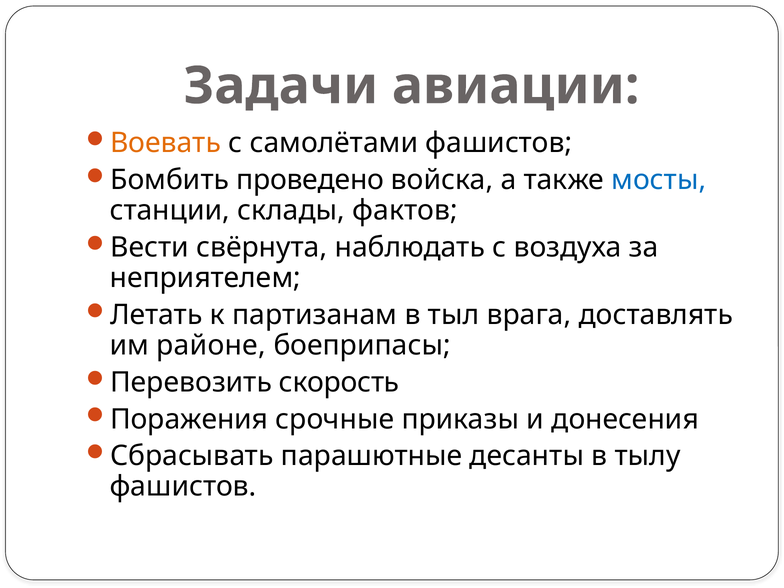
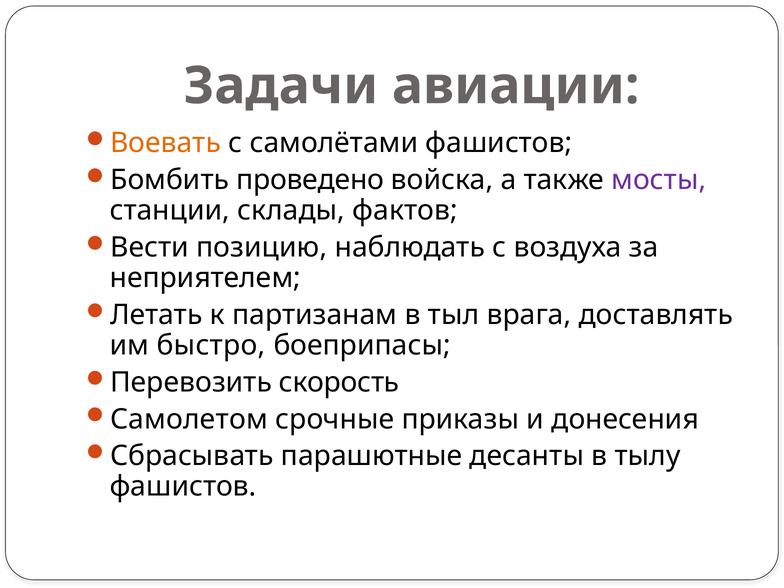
мосты colour: blue -> purple
свёрнута: свёрнута -> позицию
районе: районе -> быстро
Поражения: Поражения -> Самолетом
